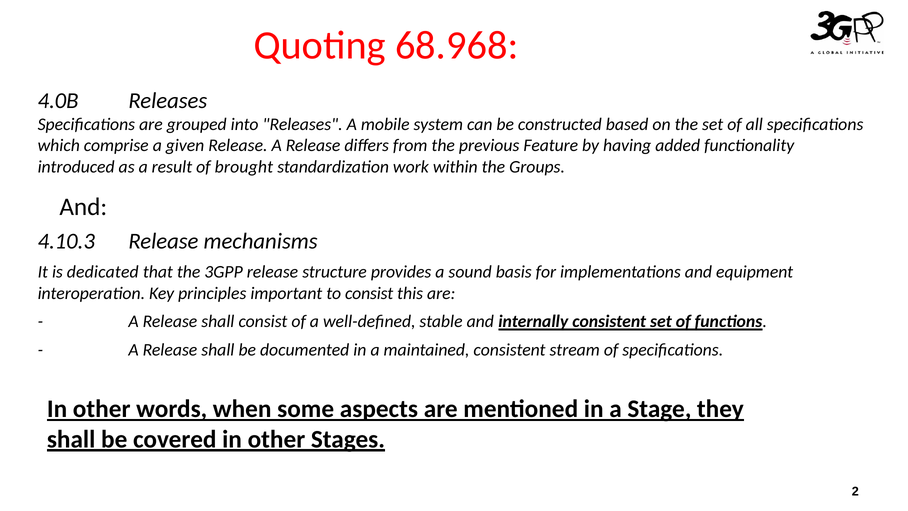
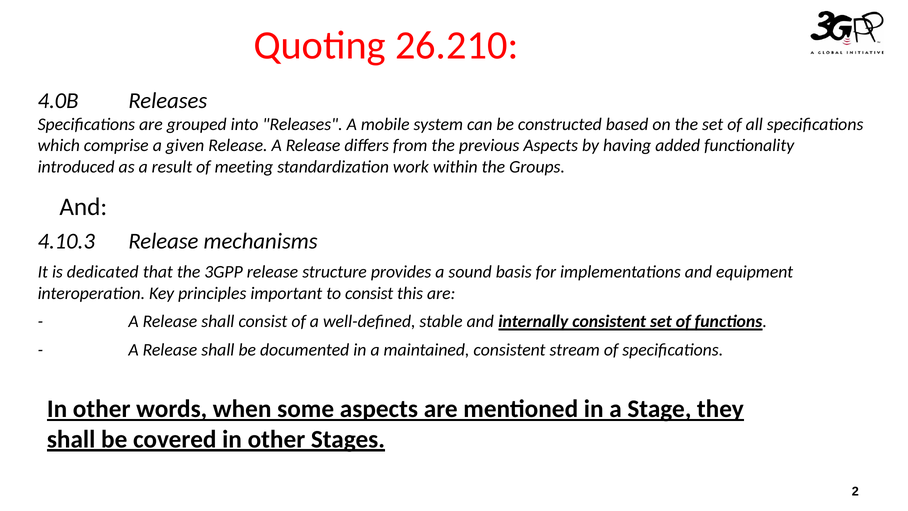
68.968: 68.968 -> 26.210
previous Feature: Feature -> Aspects
brought: brought -> meeting
